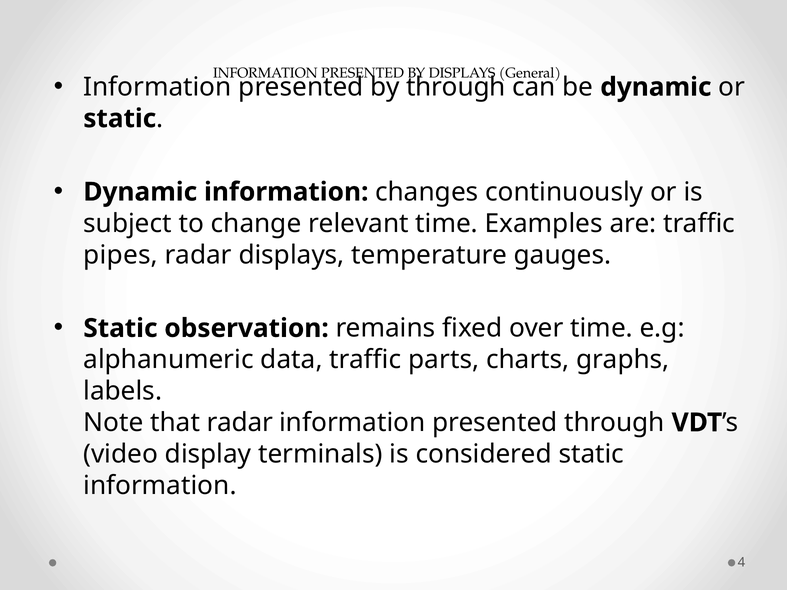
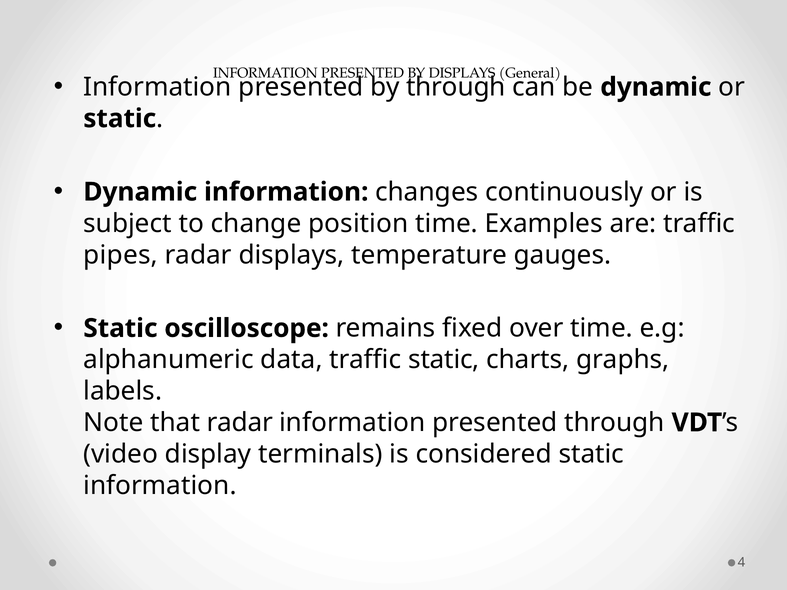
relevant: relevant -> position
observation: observation -> oscilloscope
traffic parts: parts -> static
